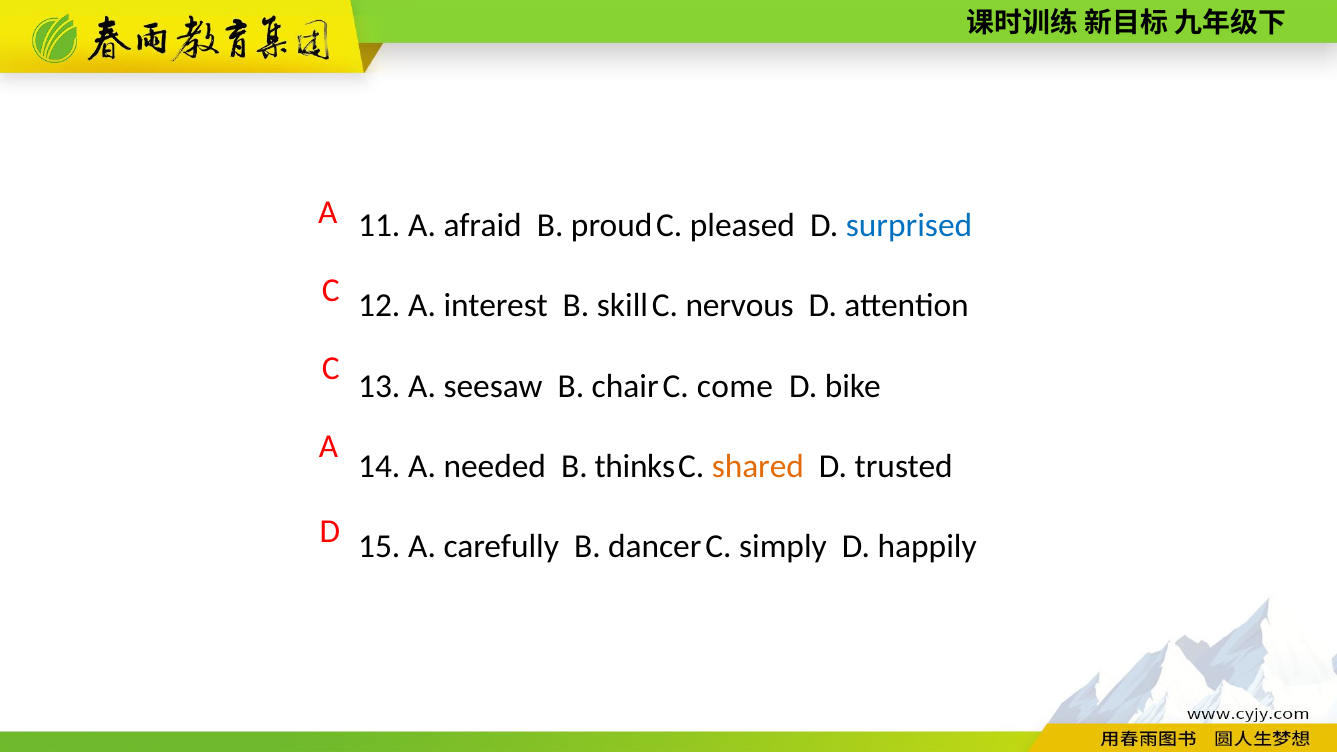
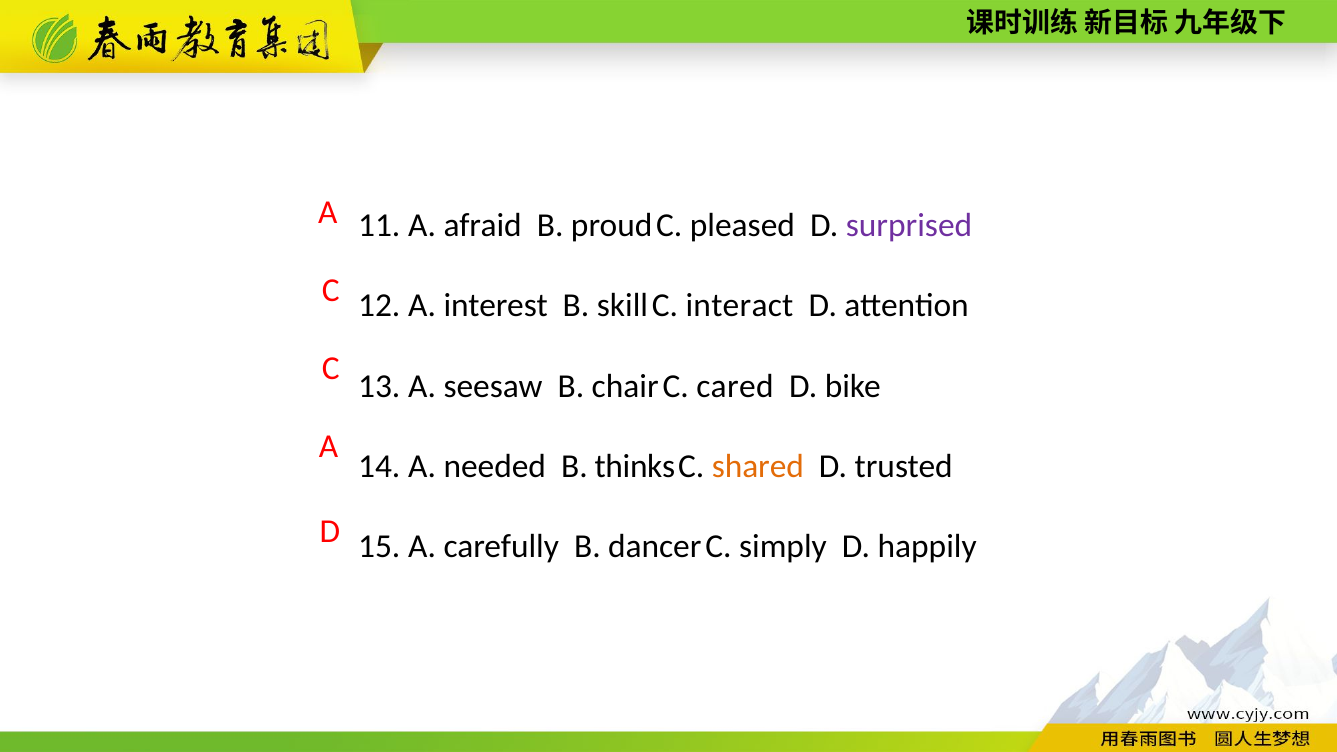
surprised colour: blue -> purple
nervous: nervous -> interact
come: come -> cared
